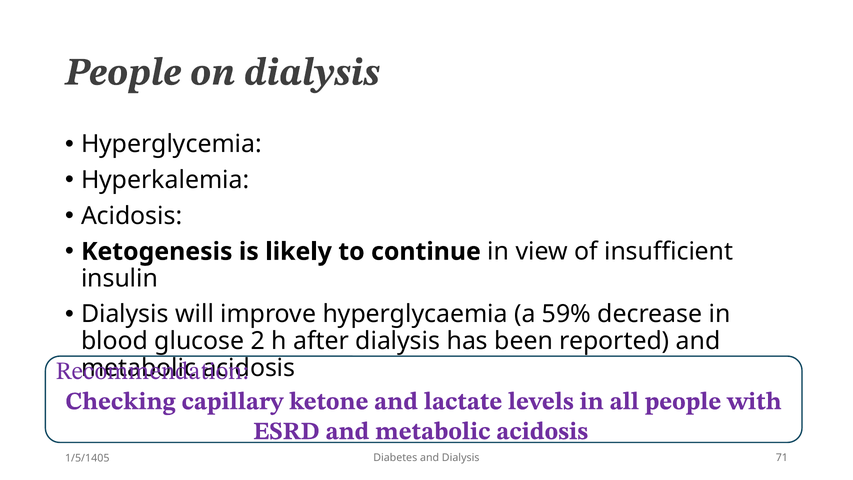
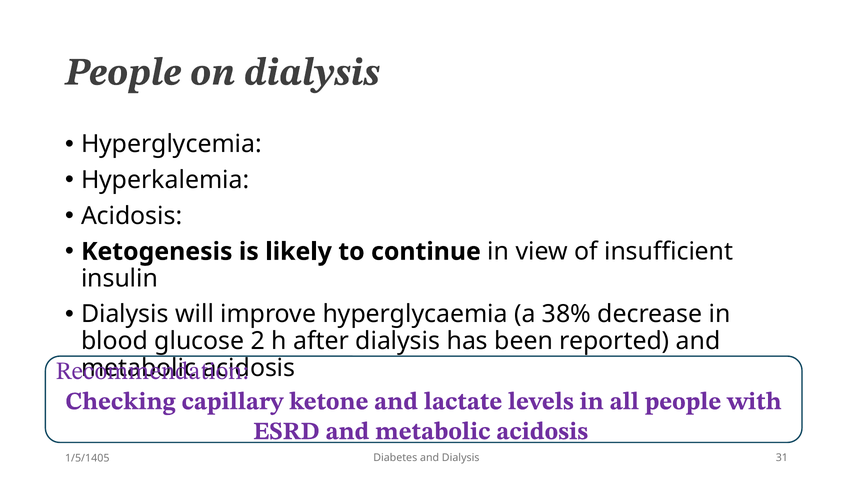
59%: 59% -> 38%
71: 71 -> 31
